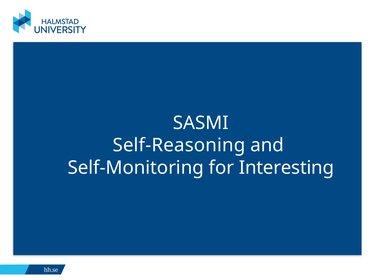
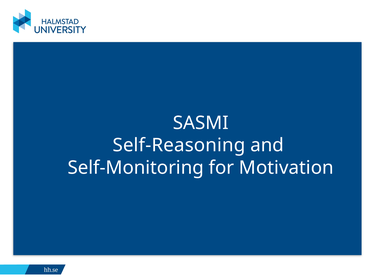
Interesting: Interesting -> Motivation
